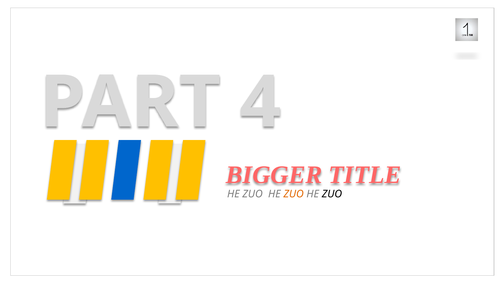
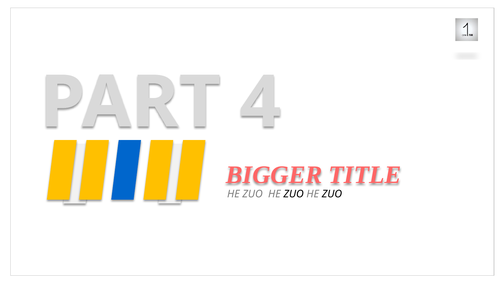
ZUO at (294, 194) colour: orange -> black
